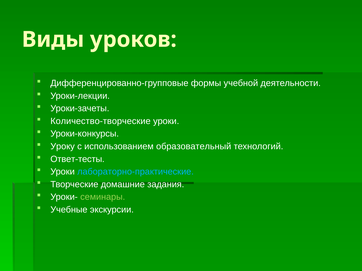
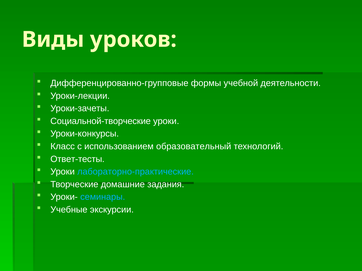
Количество-творческие: Количество-творческие -> Социальной-творческие
Уроку: Уроку -> Класс
семинары colour: light green -> light blue
